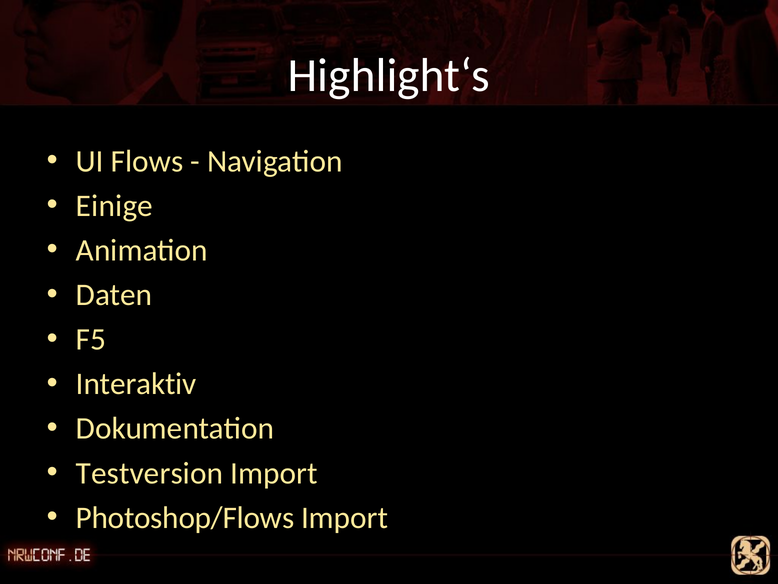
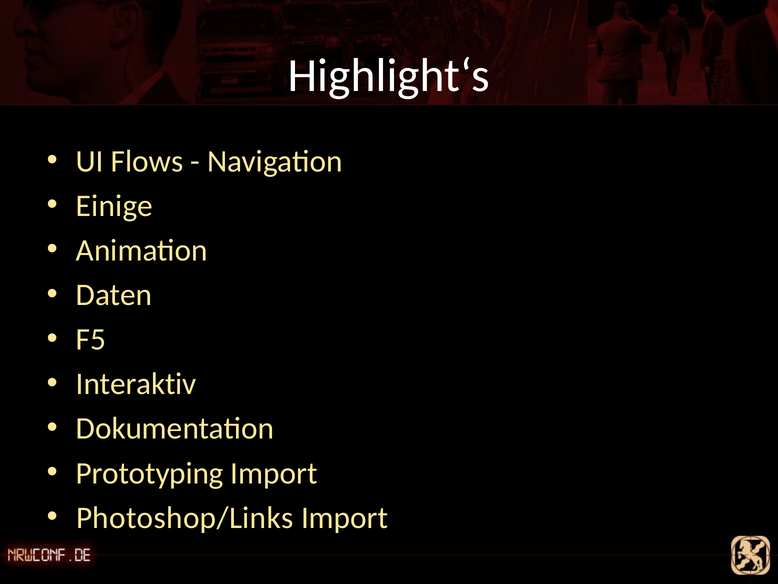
Testversion: Testversion -> Prototyping
Photoshop/Flows: Photoshop/Flows -> Photoshop/Links
